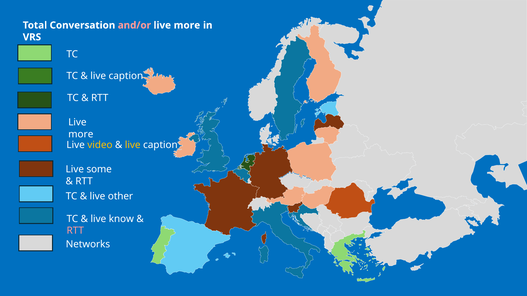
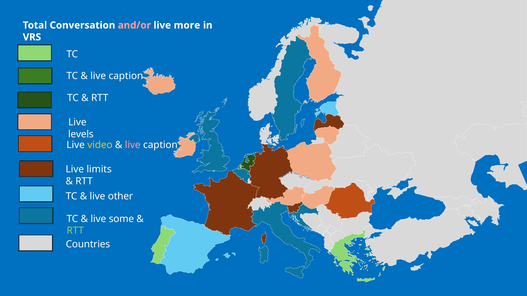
more at (81, 134): more -> levels
live at (133, 145) colour: yellow -> pink
some: some -> limits
know: know -> some
RTT at (75, 231) colour: pink -> light green
Networks: Networks -> Countries
